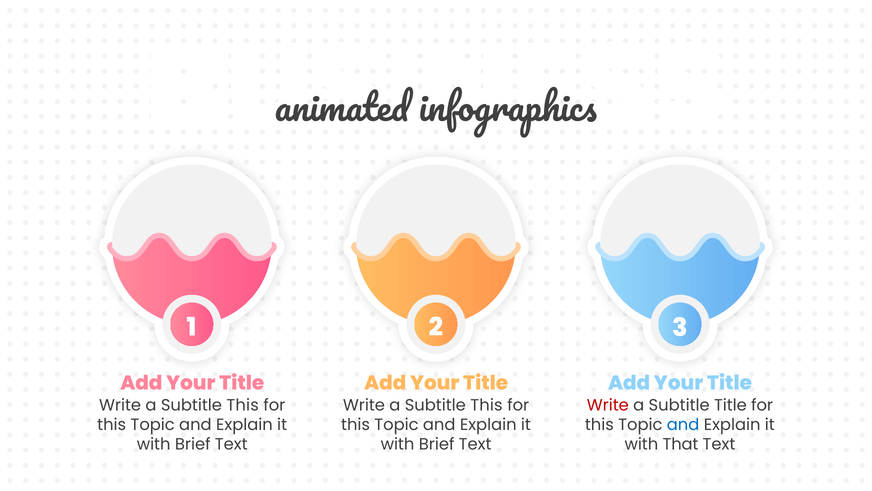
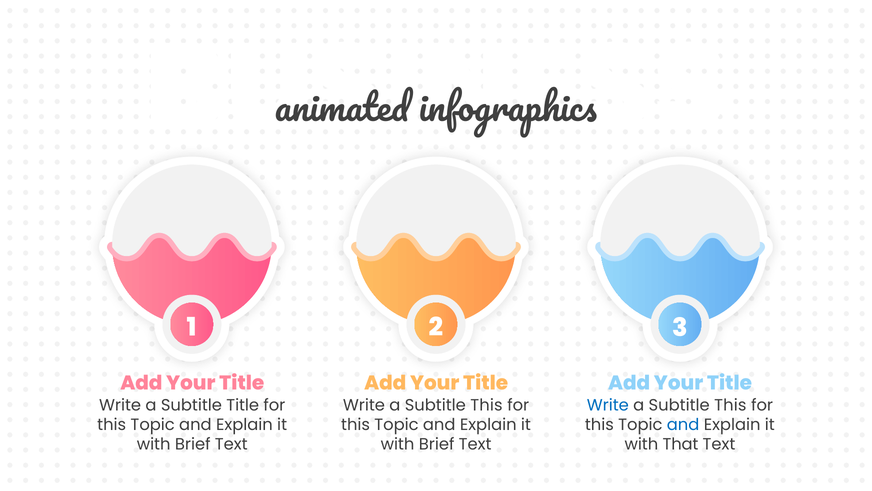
This at (243, 405): This -> Title
Write at (608, 405) colour: red -> blue
Title at (730, 405): Title -> This
